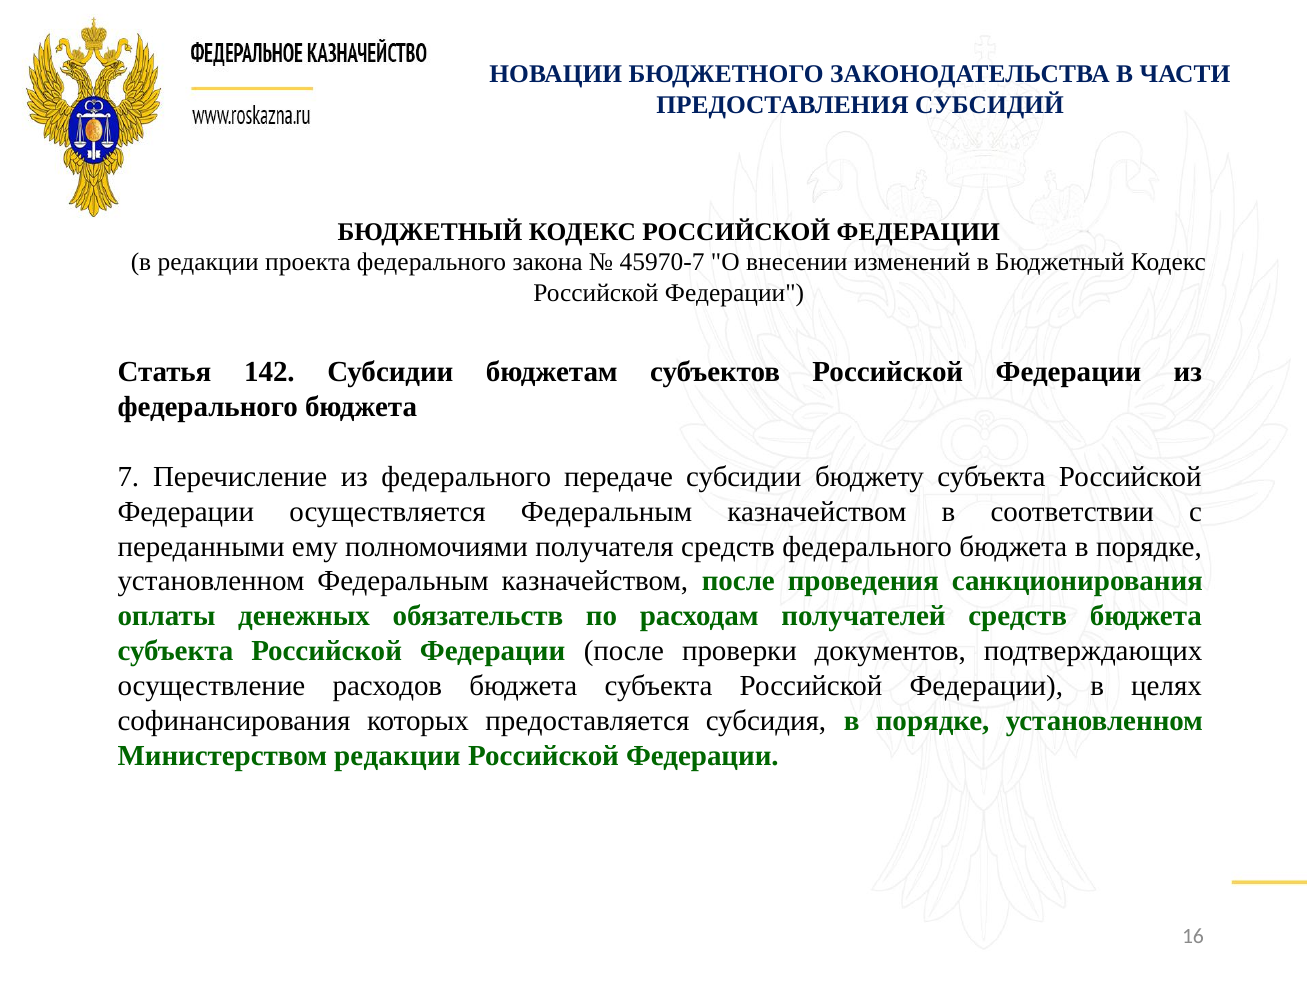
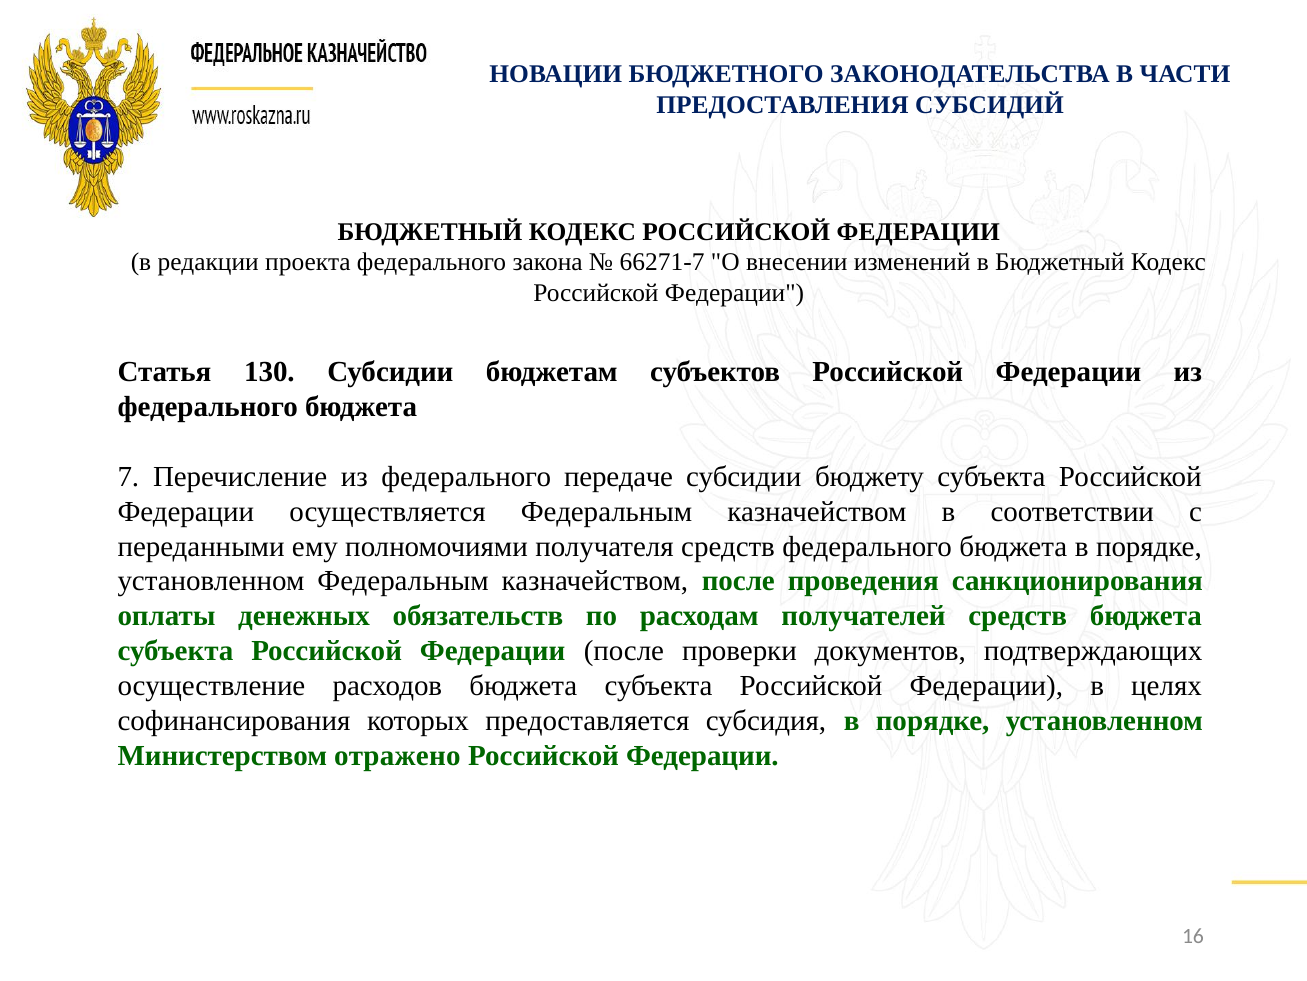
45970-7: 45970-7 -> 66271-7
142: 142 -> 130
Министерством редакции: редакции -> отражено
